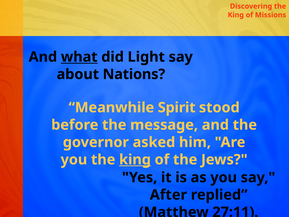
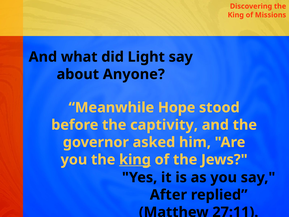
what underline: present -> none
Nations: Nations -> Anyone
Spirit: Spirit -> Hope
message: message -> captivity
